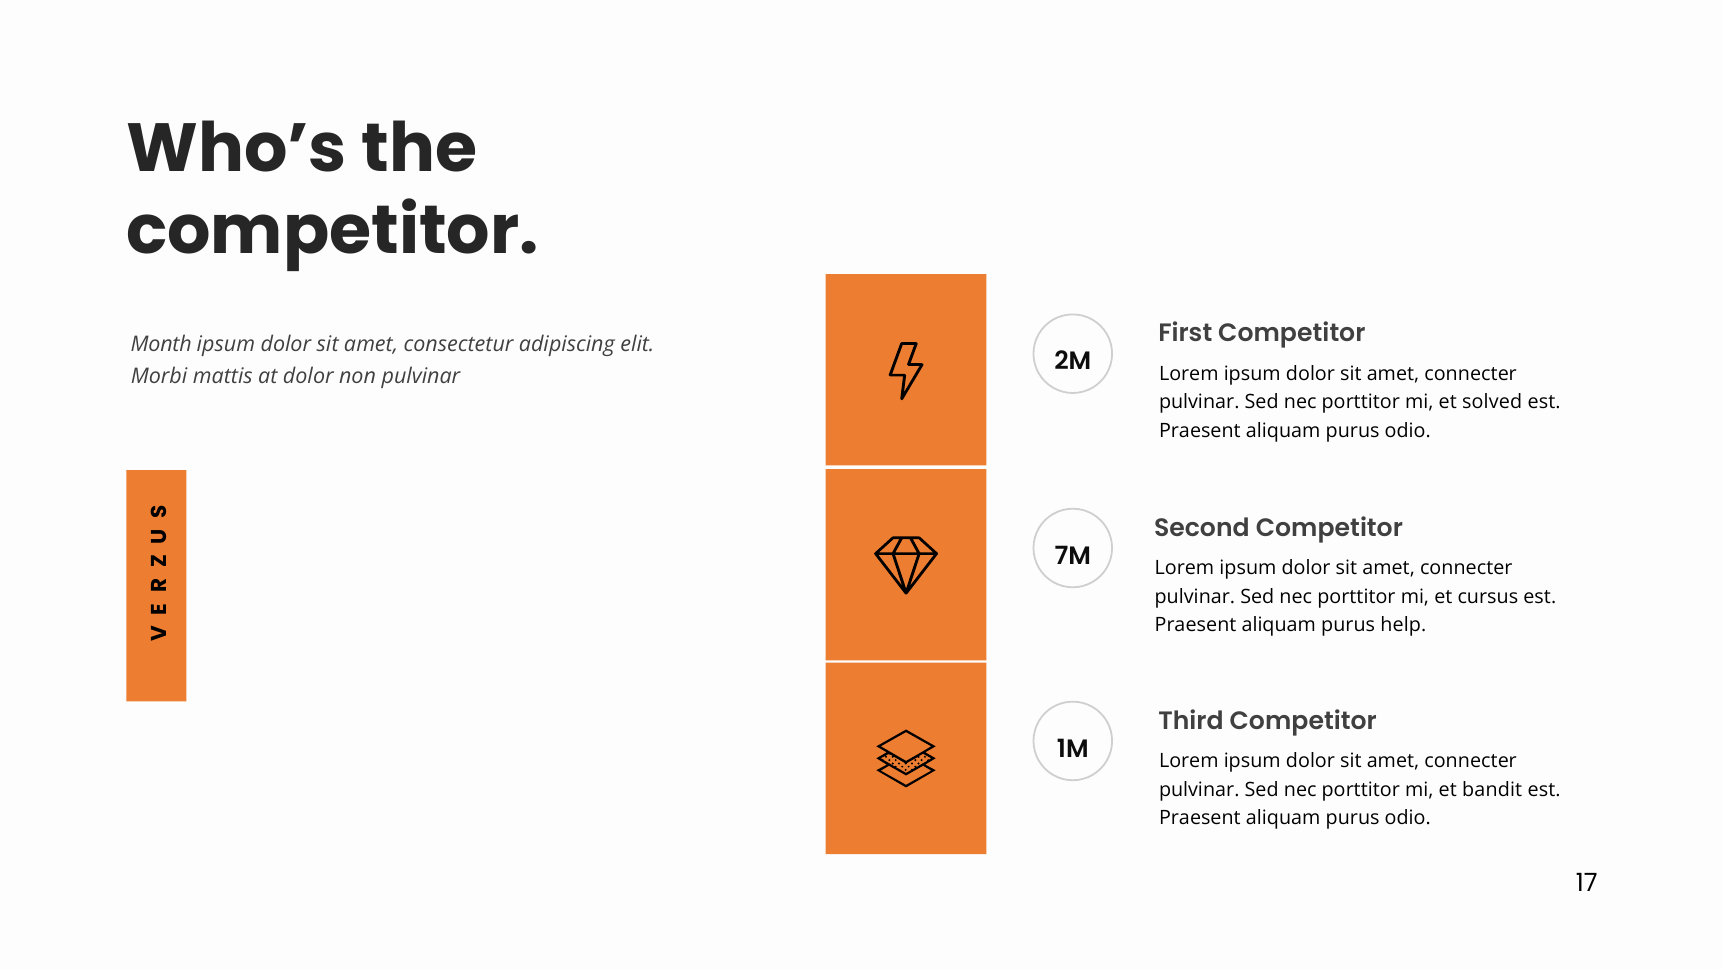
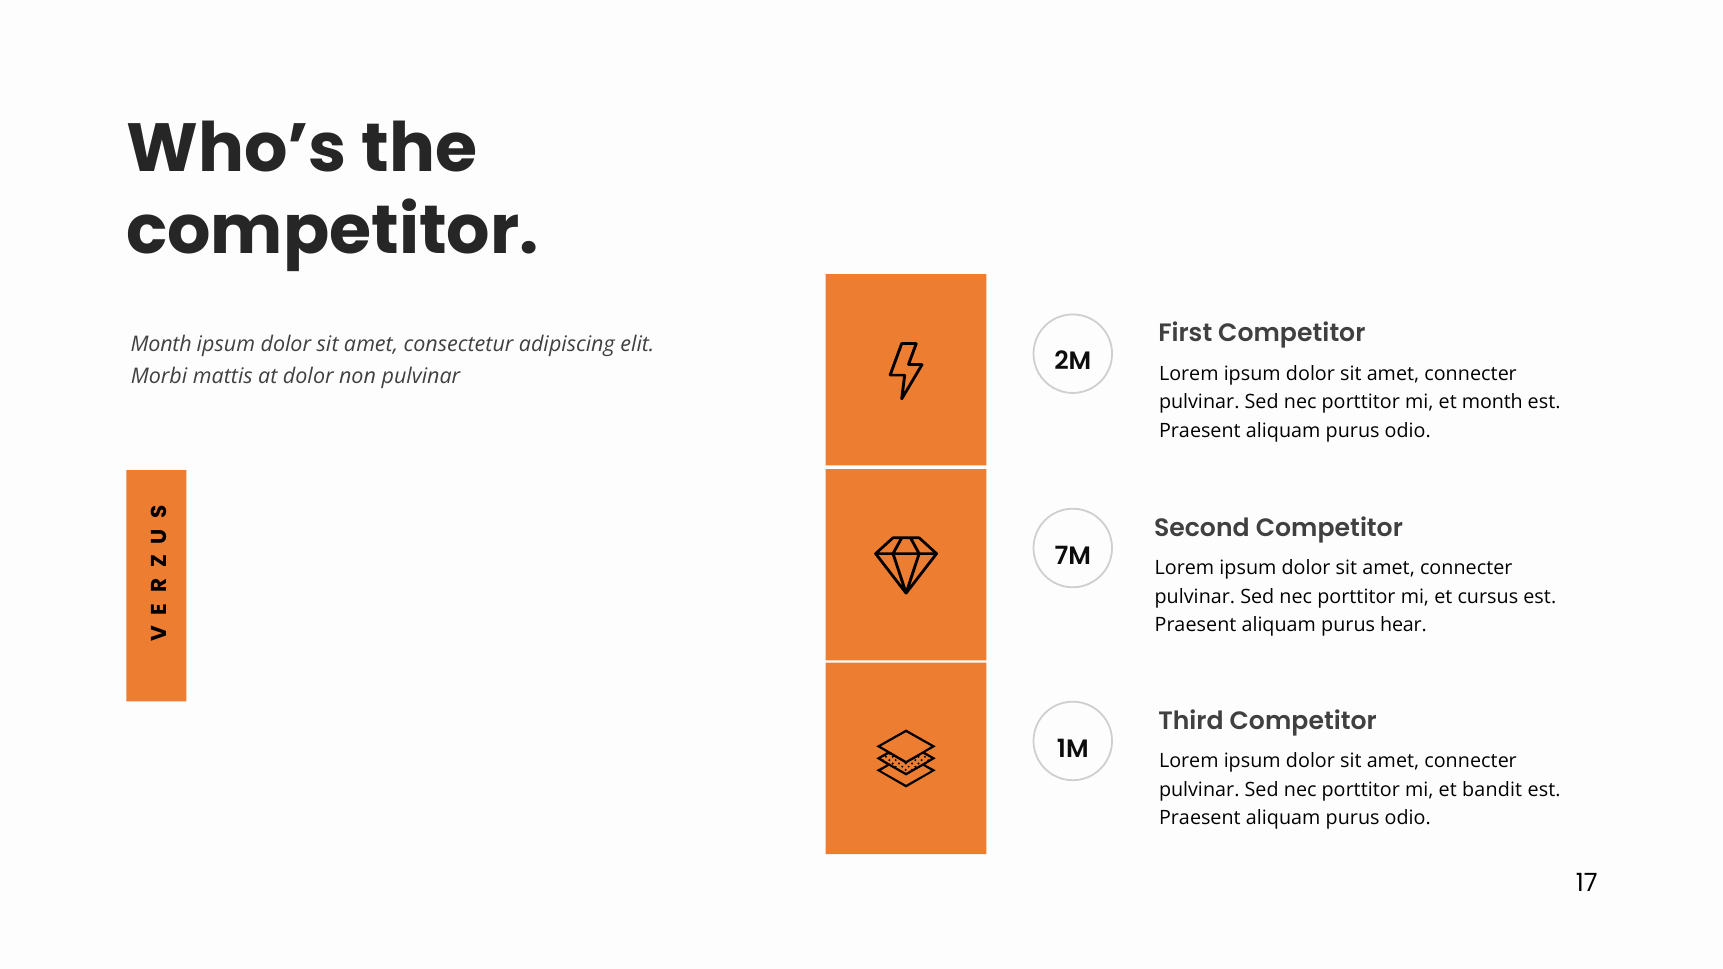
et solved: solved -> month
help: help -> hear
